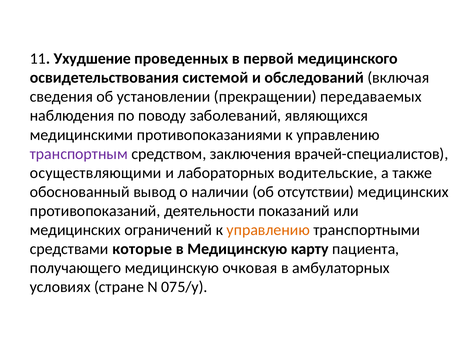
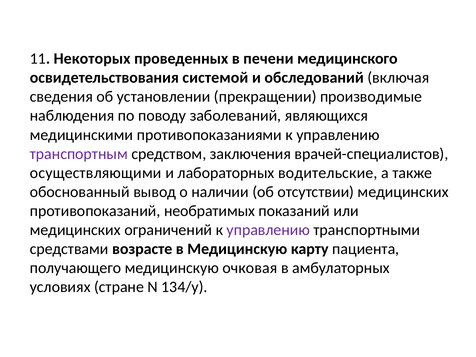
Ухудшение: Ухудшение -> Некоторых
первой: первой -> печени
передаваемых: передаваемых -> производимые
деятельности: деятельности -> необратимых
управлению at (268, 230) colour: orange -> purple
которые: которые -> возрасте
075/у: 075/у -> 134/у
